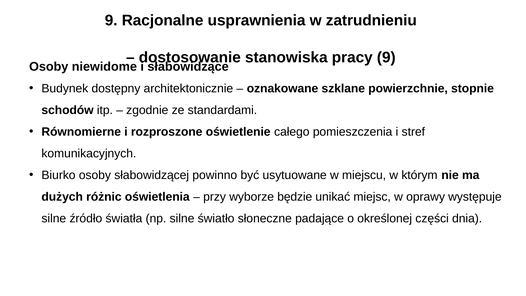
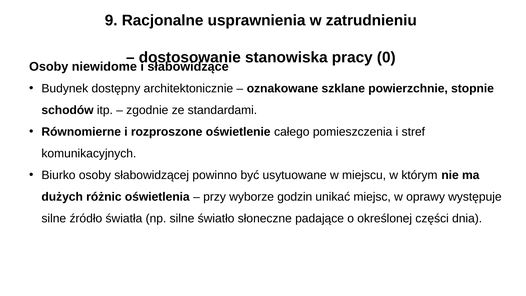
pracy 9: 9 -> 0
będzie: będzie -> godzin
